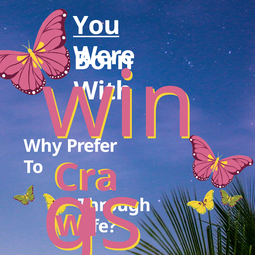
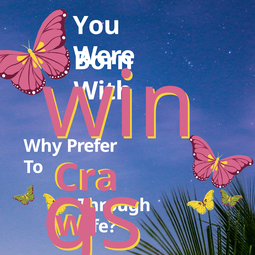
You underline: present -> none
